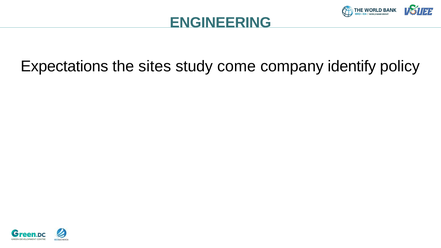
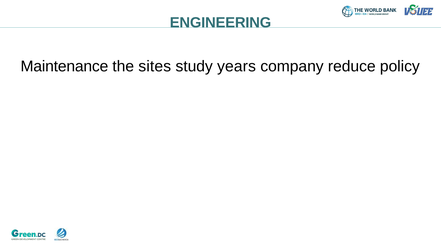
Expectations: Expectations -> Maintenance
come: come -> years
identify: identify -> reduce
